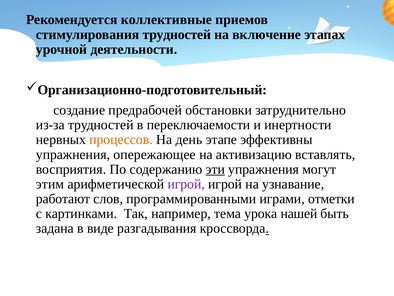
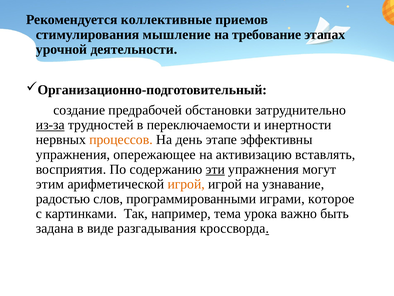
стимулирования трудностей: трудностей -> мышление
включение: включение -> требование
из-за underline: none -> present
игрой at (186, 184) colour: purple -> orange
работают: работают -> радостью
отметки: отметки -> которое
нашей: нашей -> важно
